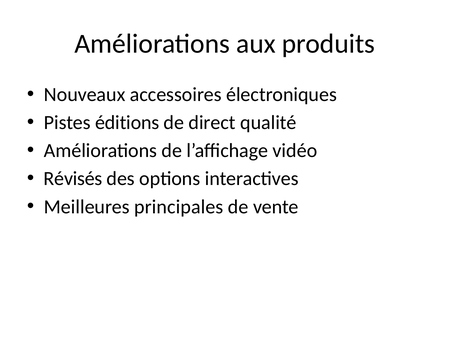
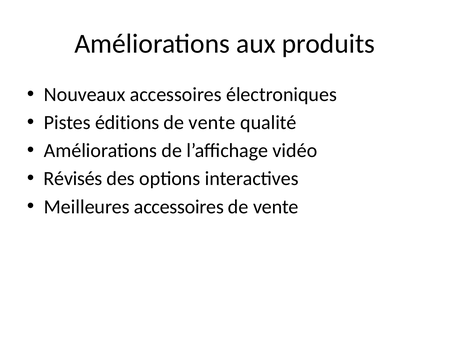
direct at (212, 122): direct -> vente
Meilleures principales: principales -> accessoires
